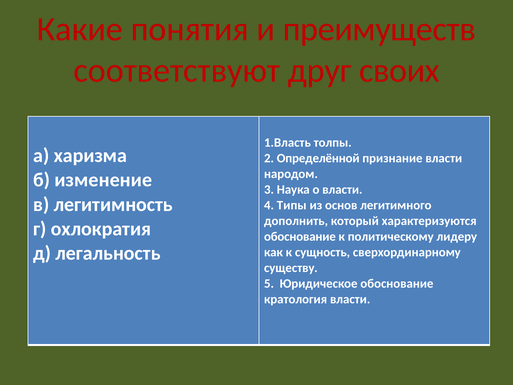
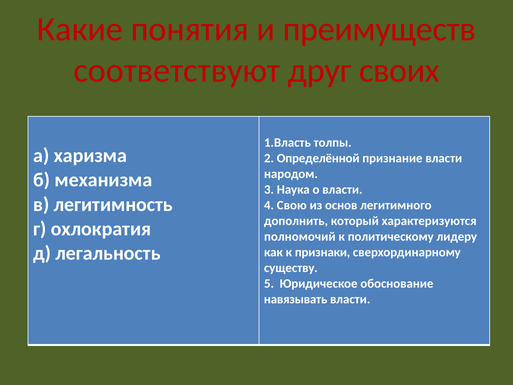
изменение: изменение -> механизма
Типы: Типы -> Свою
обоснование at (300, 236): обоснование -> полномочий
сущность: сущность -> признаки
кратология: кратология -> навязывать
